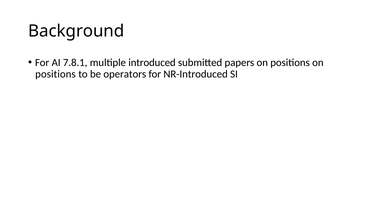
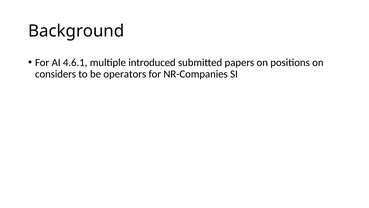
7.8.1: 7.8.1 -> 4.6.1
positions at (55, 74): positions -> considers
NR-Introduced: NR-Introduced -> NR-Companies
